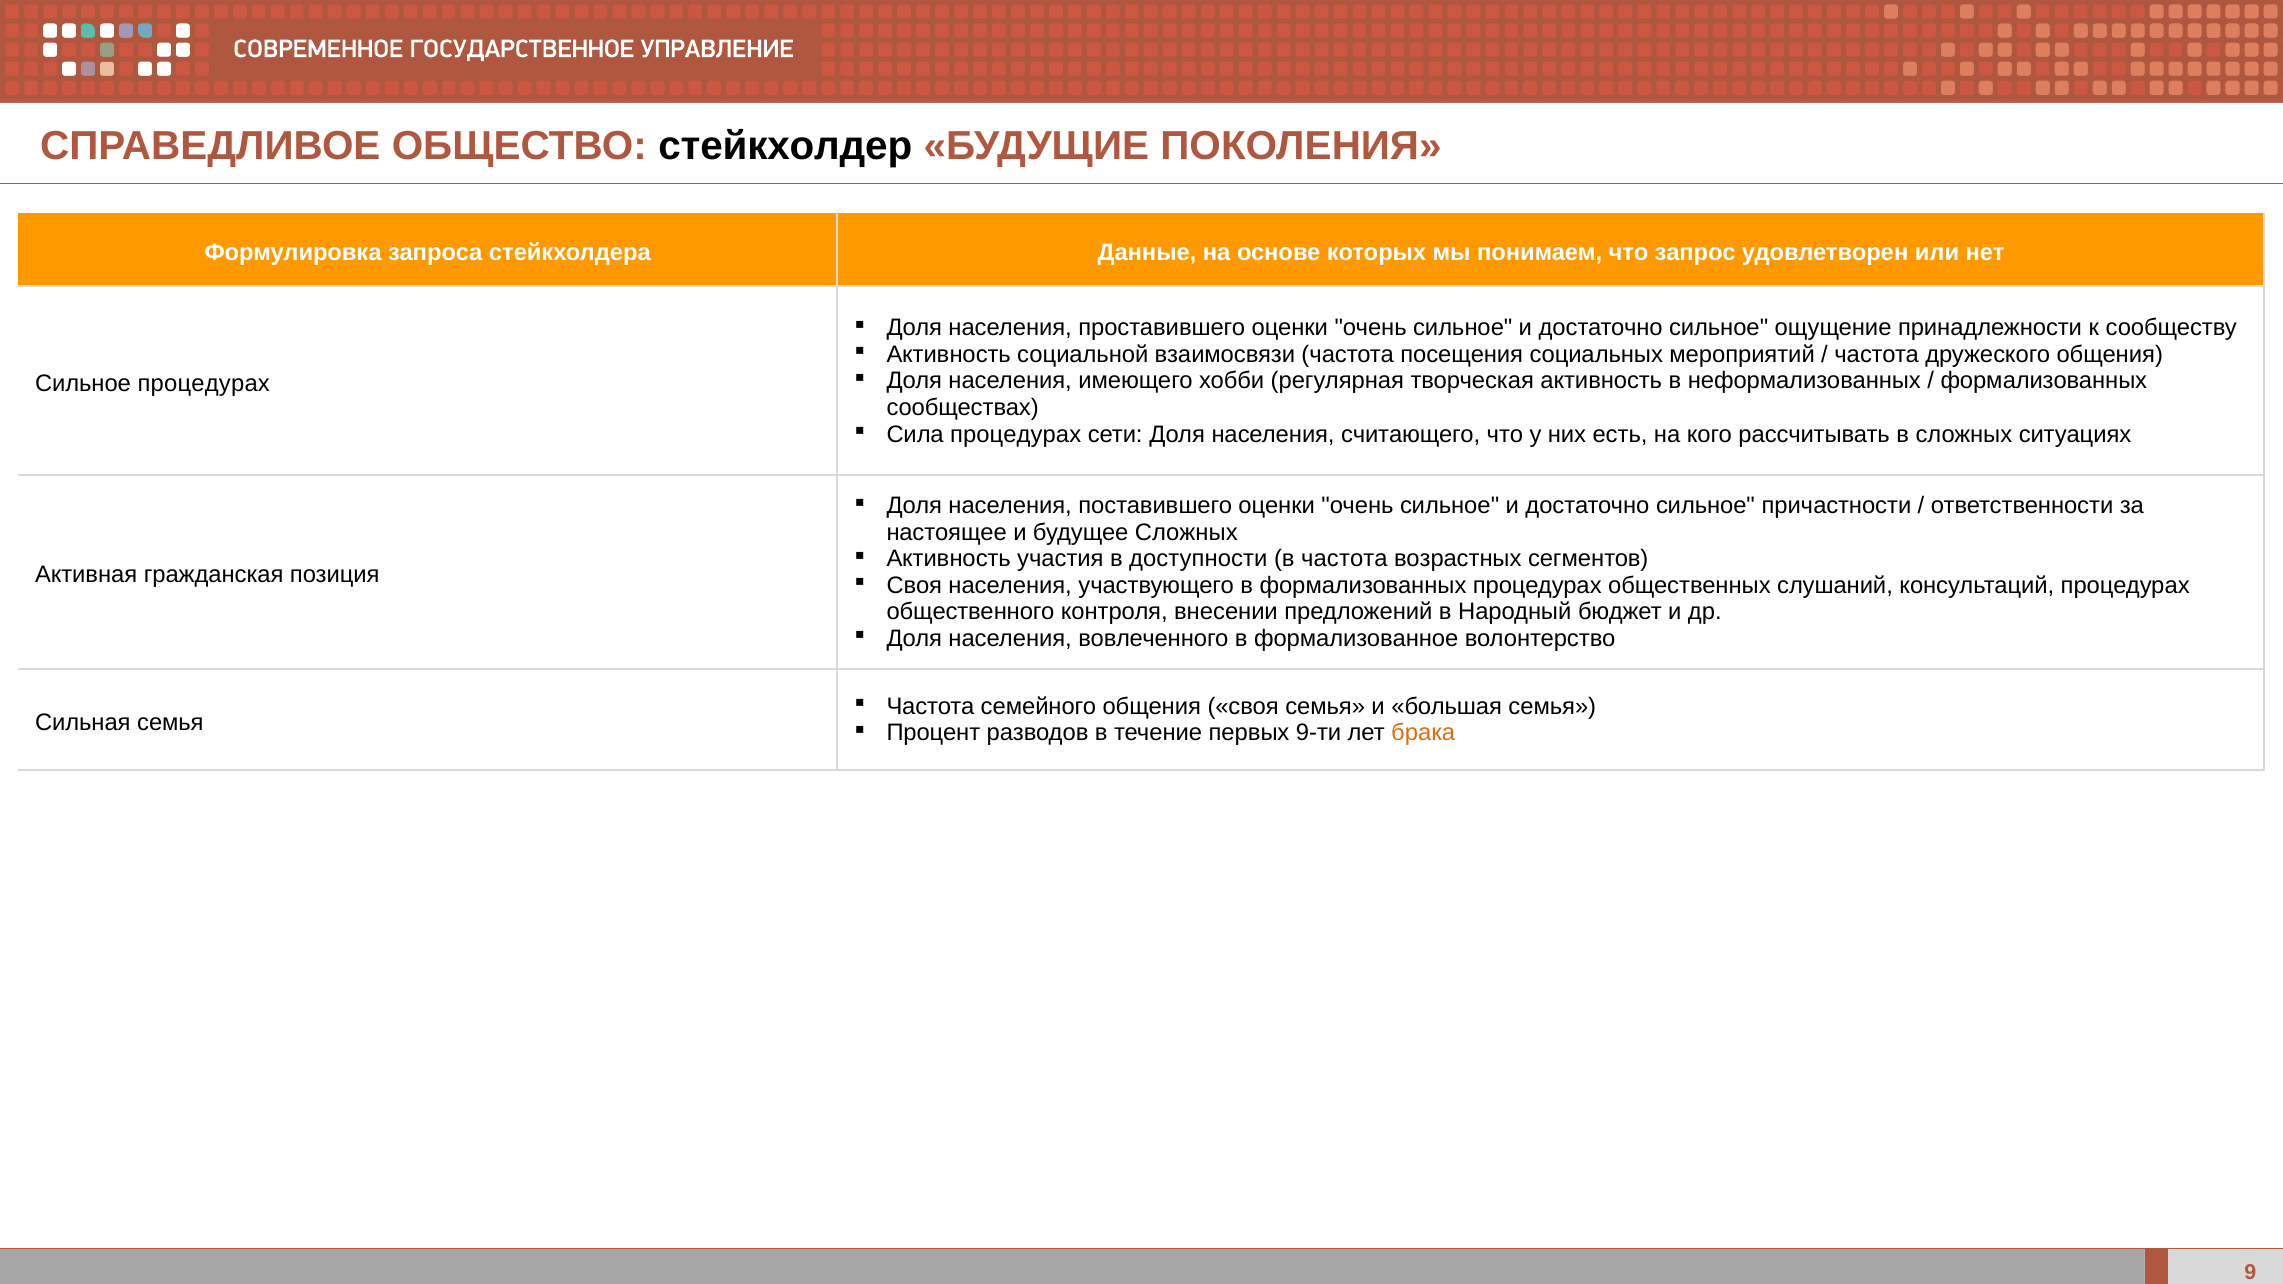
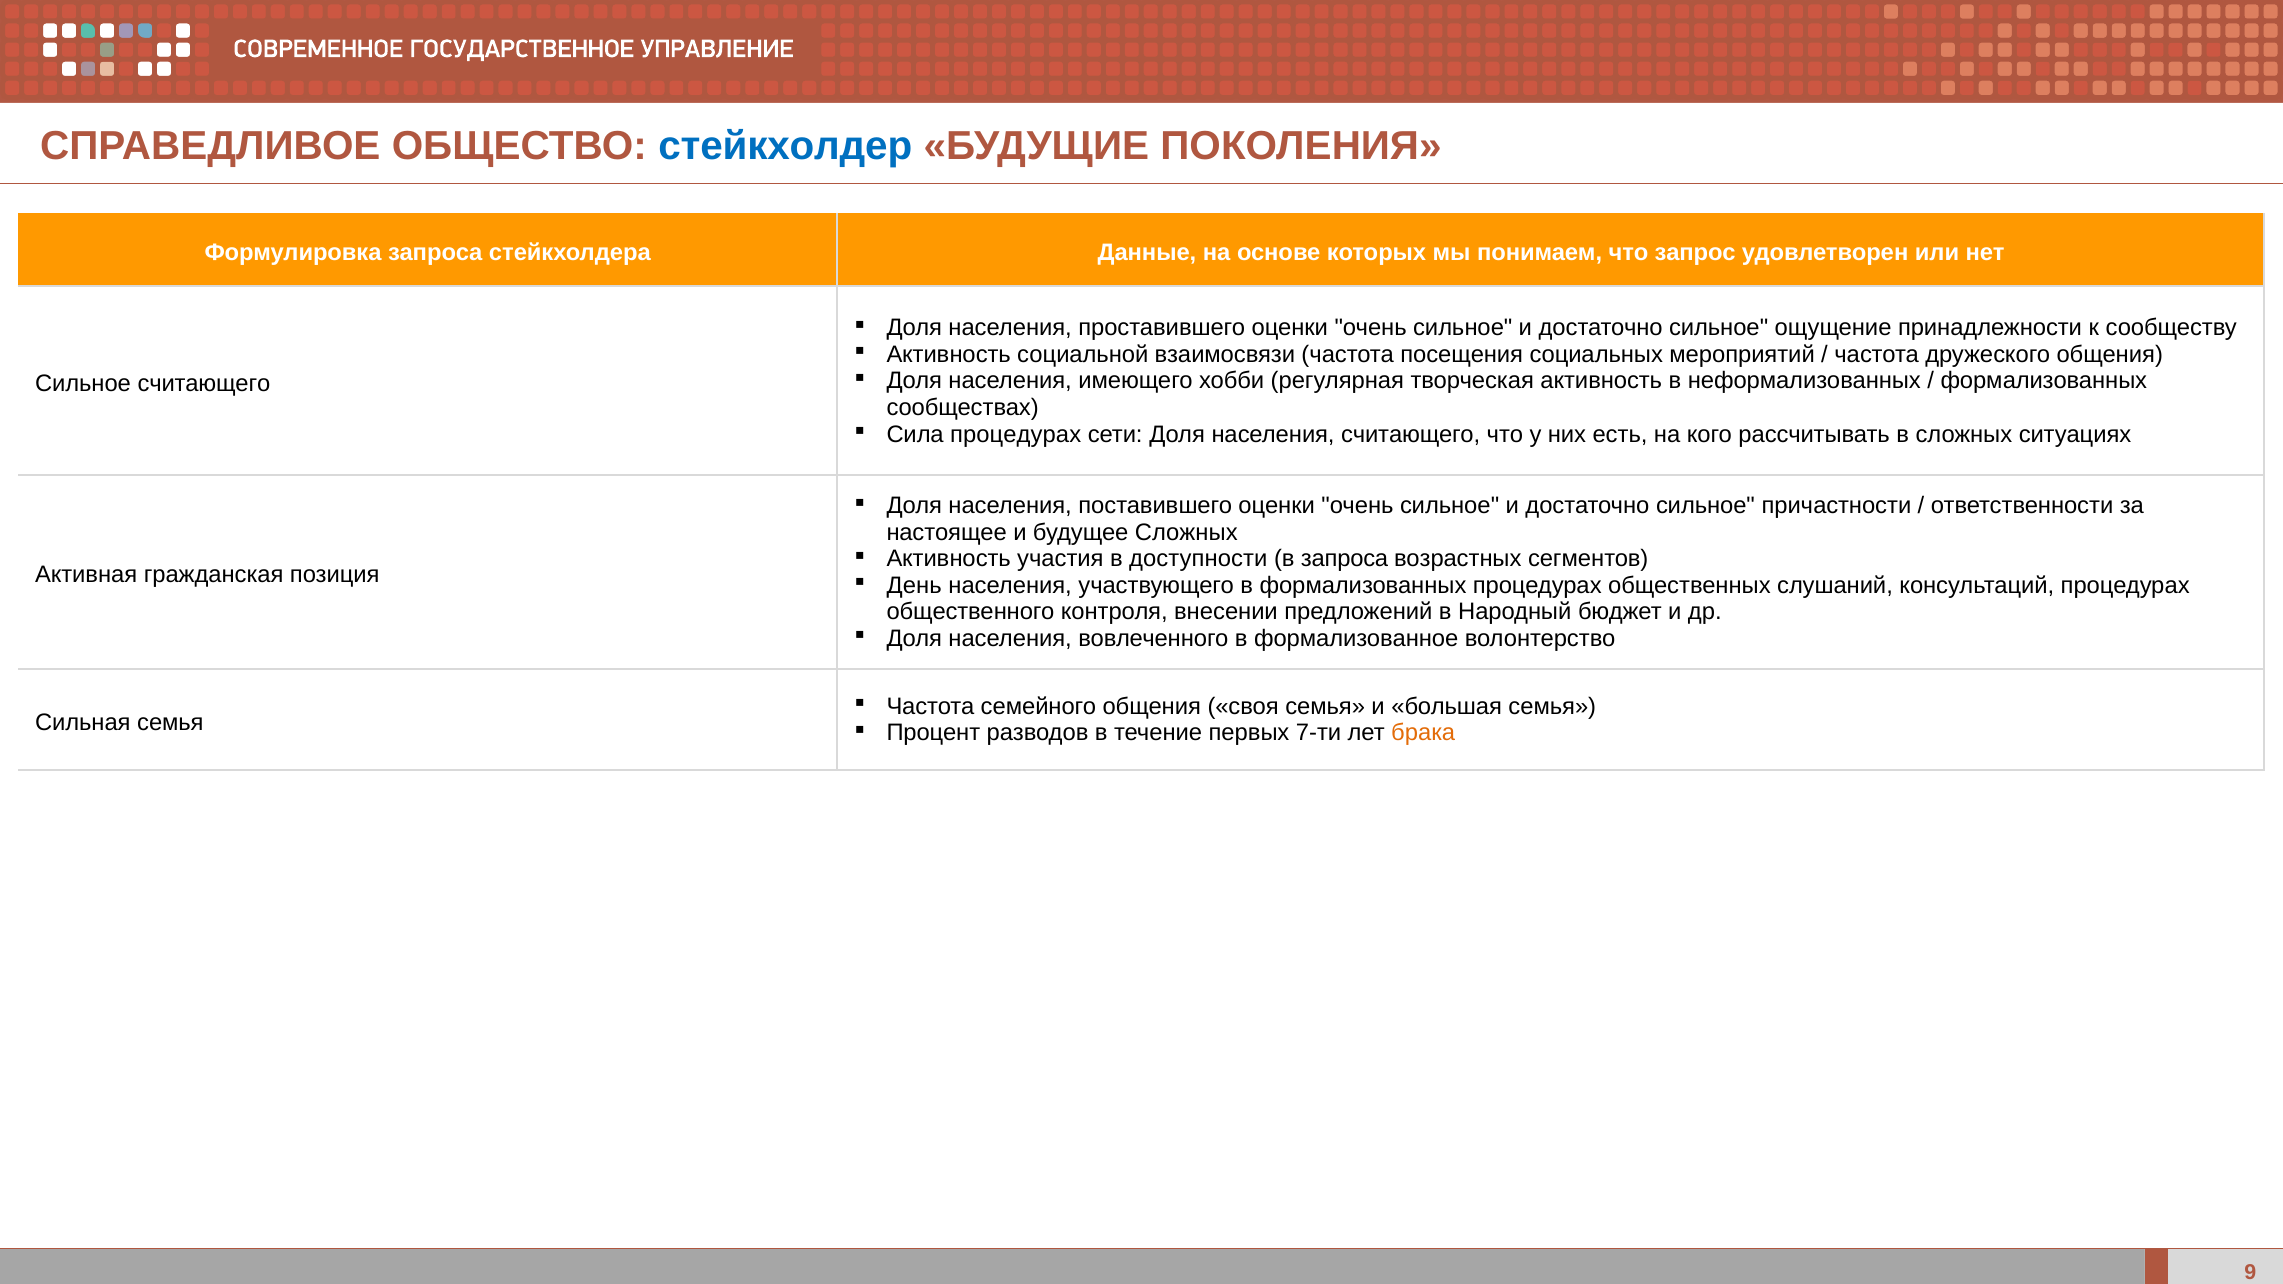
стейкхолдер colour: black -> blue
Сильное процедурах: процедурах -> считающего
в частота: частота -> запроса
Своя at (914, 586): Своя -> День
9-ти: 9-ти -> 7-ти
